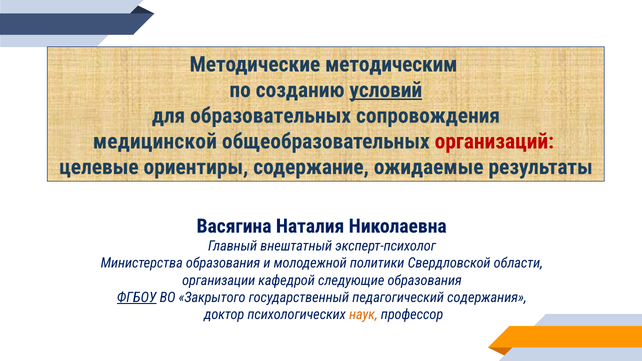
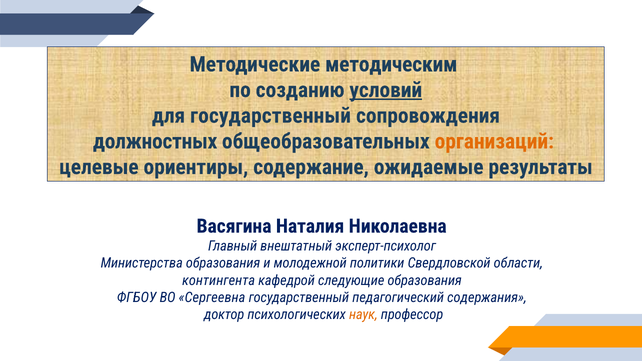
для образовательных: образовательных -> государственный
медицинской: медицинской -> должностных
организаций colour: red -> orange
организации: организации -> контингента
ФГБОУ underline: present -> none
Закрытого: Закрытого -> Сергеевна
